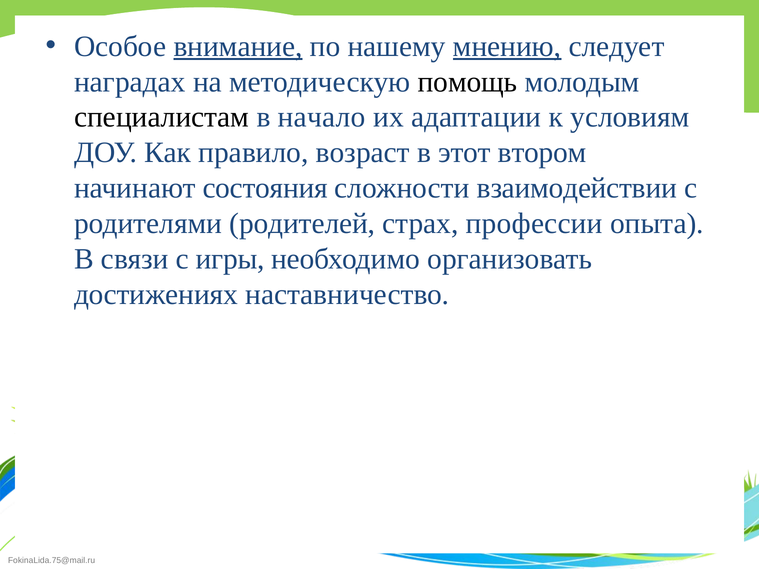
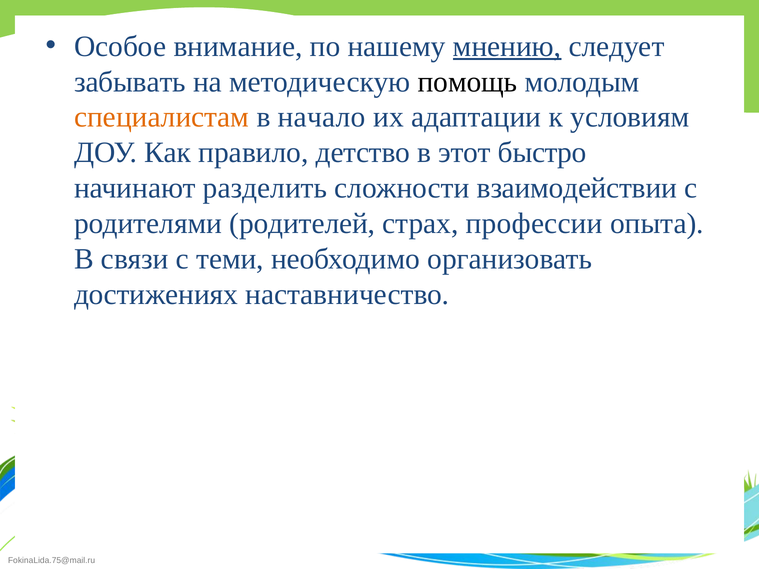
внимание underline: present -> none
наградах: наградах -> забывать
специалистам colour: black -> orange
возраст: возраст -> детство
втором: втором -> быстро
состояния: состояния -> разделить
игры: игры -> теми
